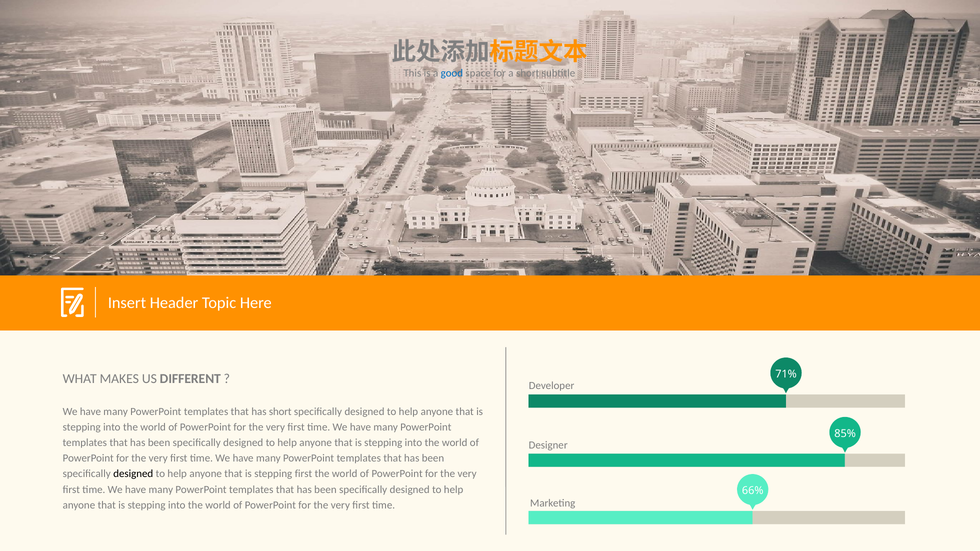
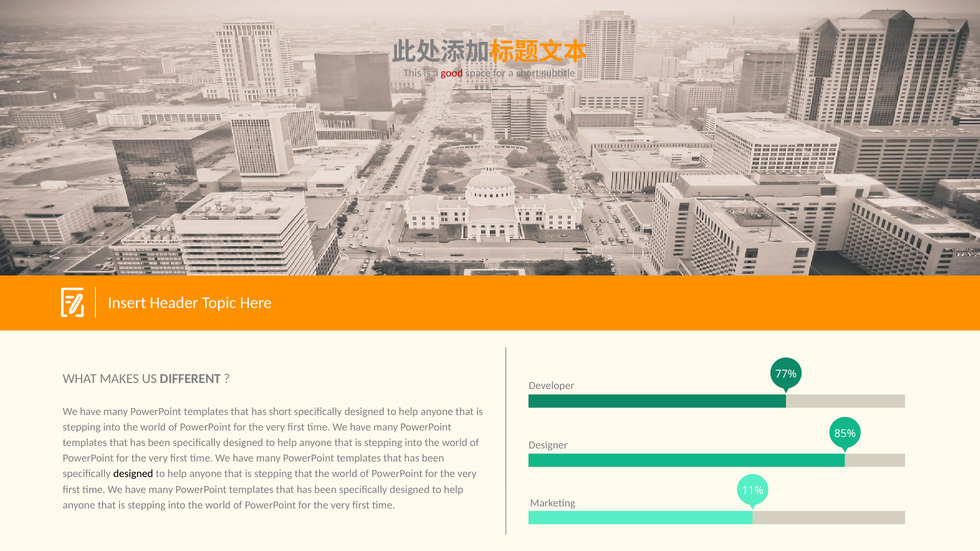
good colour: blue -> red
71%: 71% -> 77%
stepping first: first -> that
66%: 66% -> 11%
